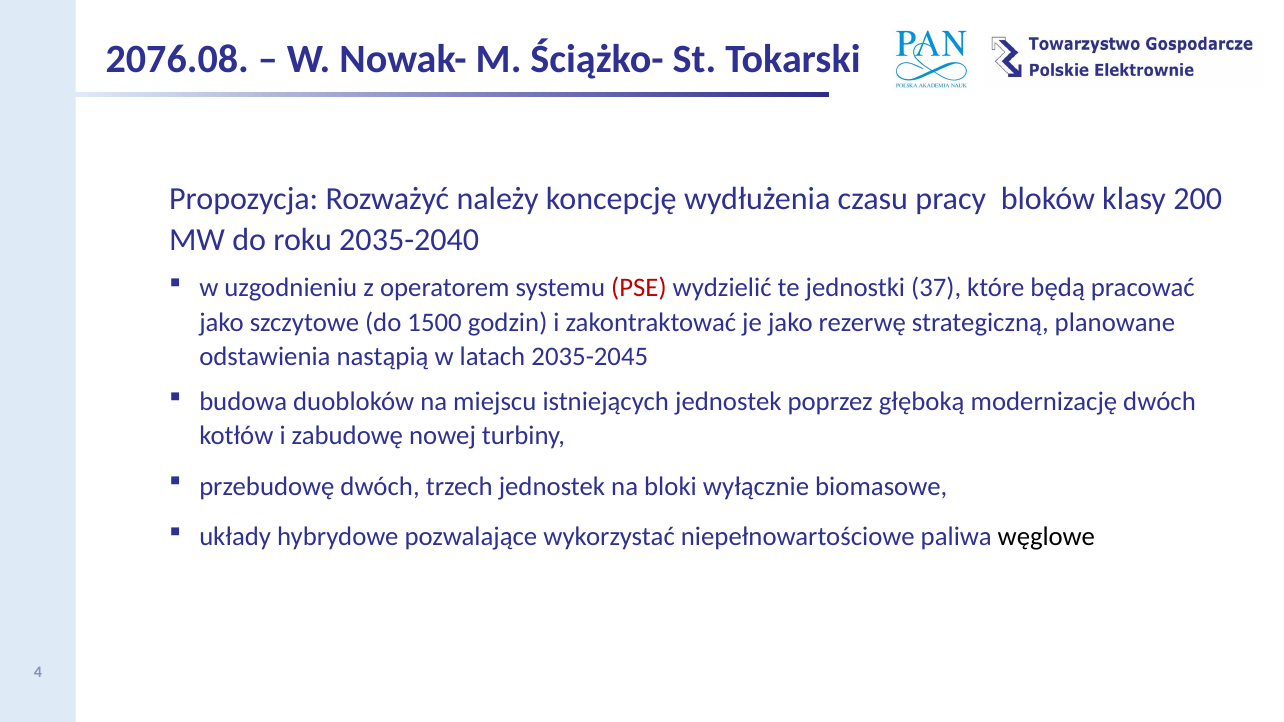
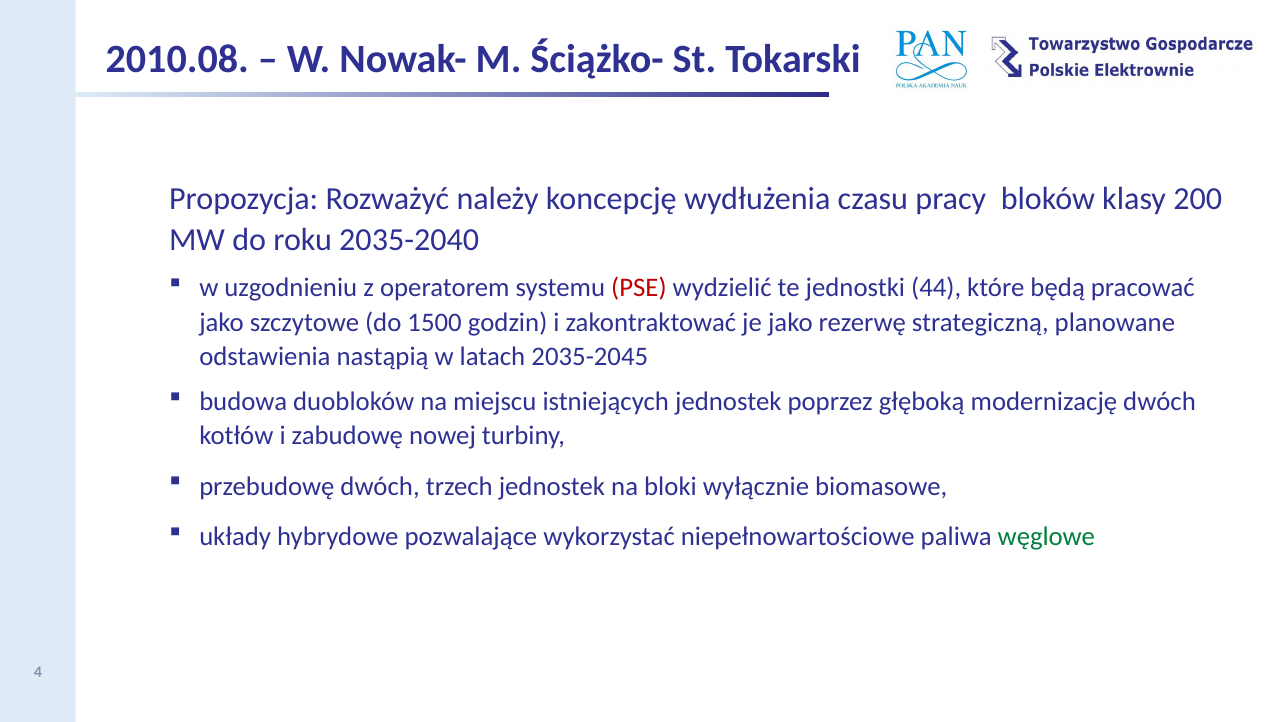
2076.08: 2076.08 -> 2010.08
37: 37 -> 44
węglowe colour: black -> green
